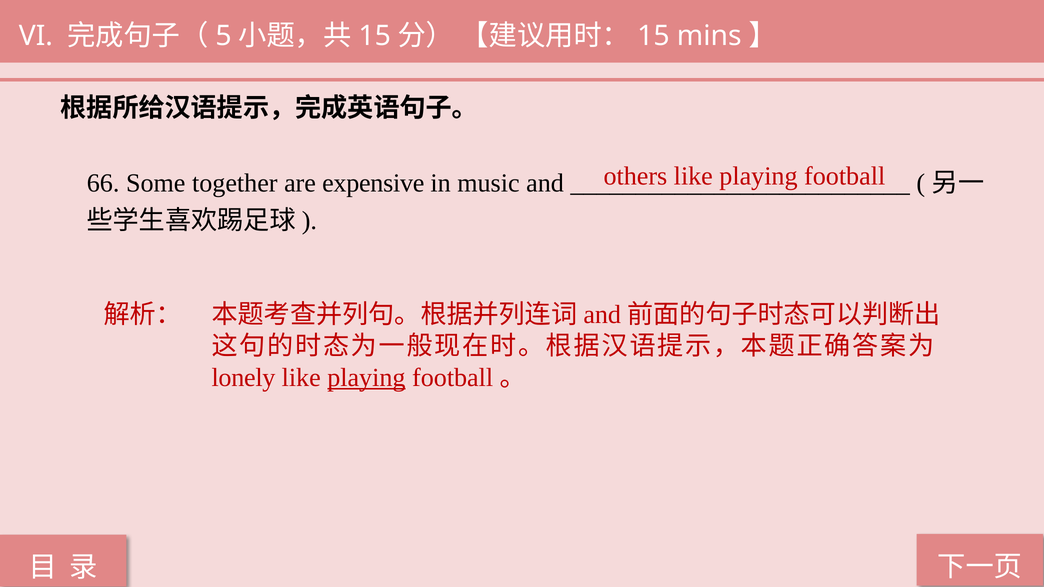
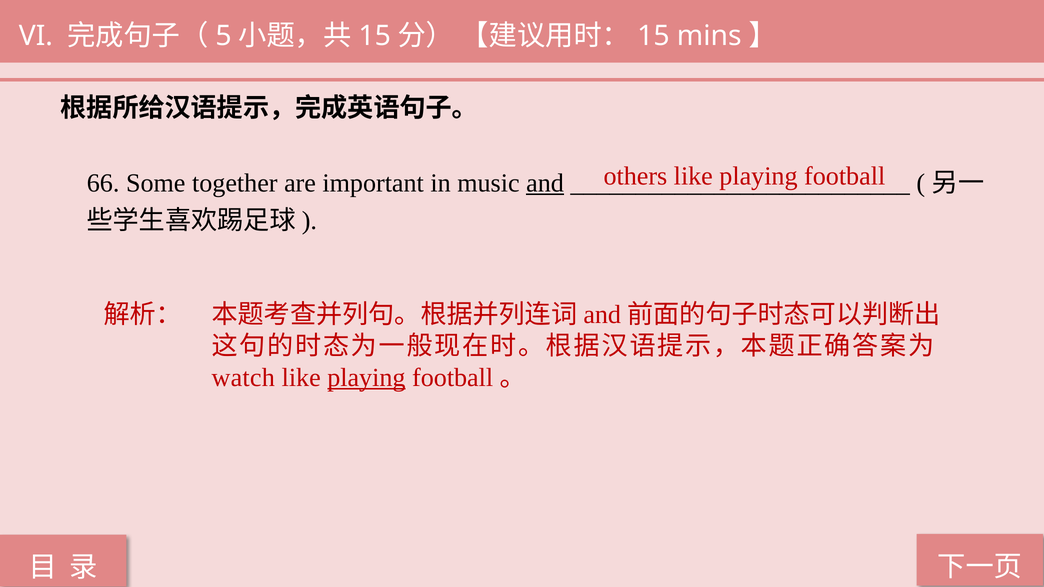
expensive: expensive -> important
and underline: none -> present
lonely: lonely -> watch
